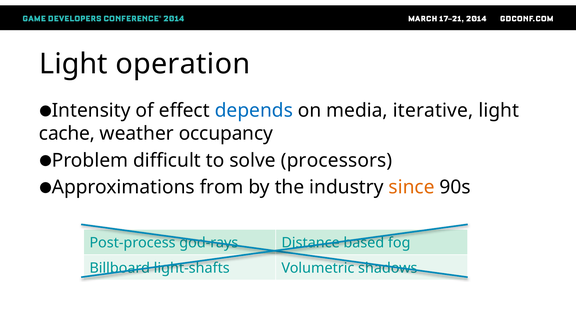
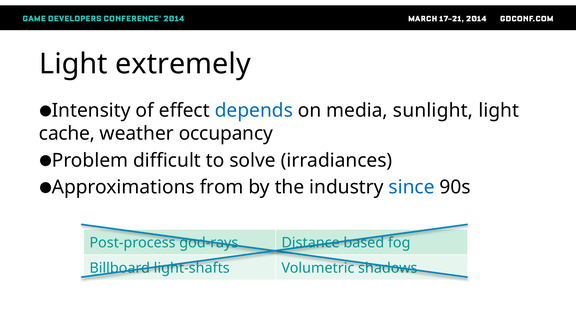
operation: operation -> extremely
iterative: iterative -> sunlight
processors: processors -> irradiances
since colour: orange -> blue
